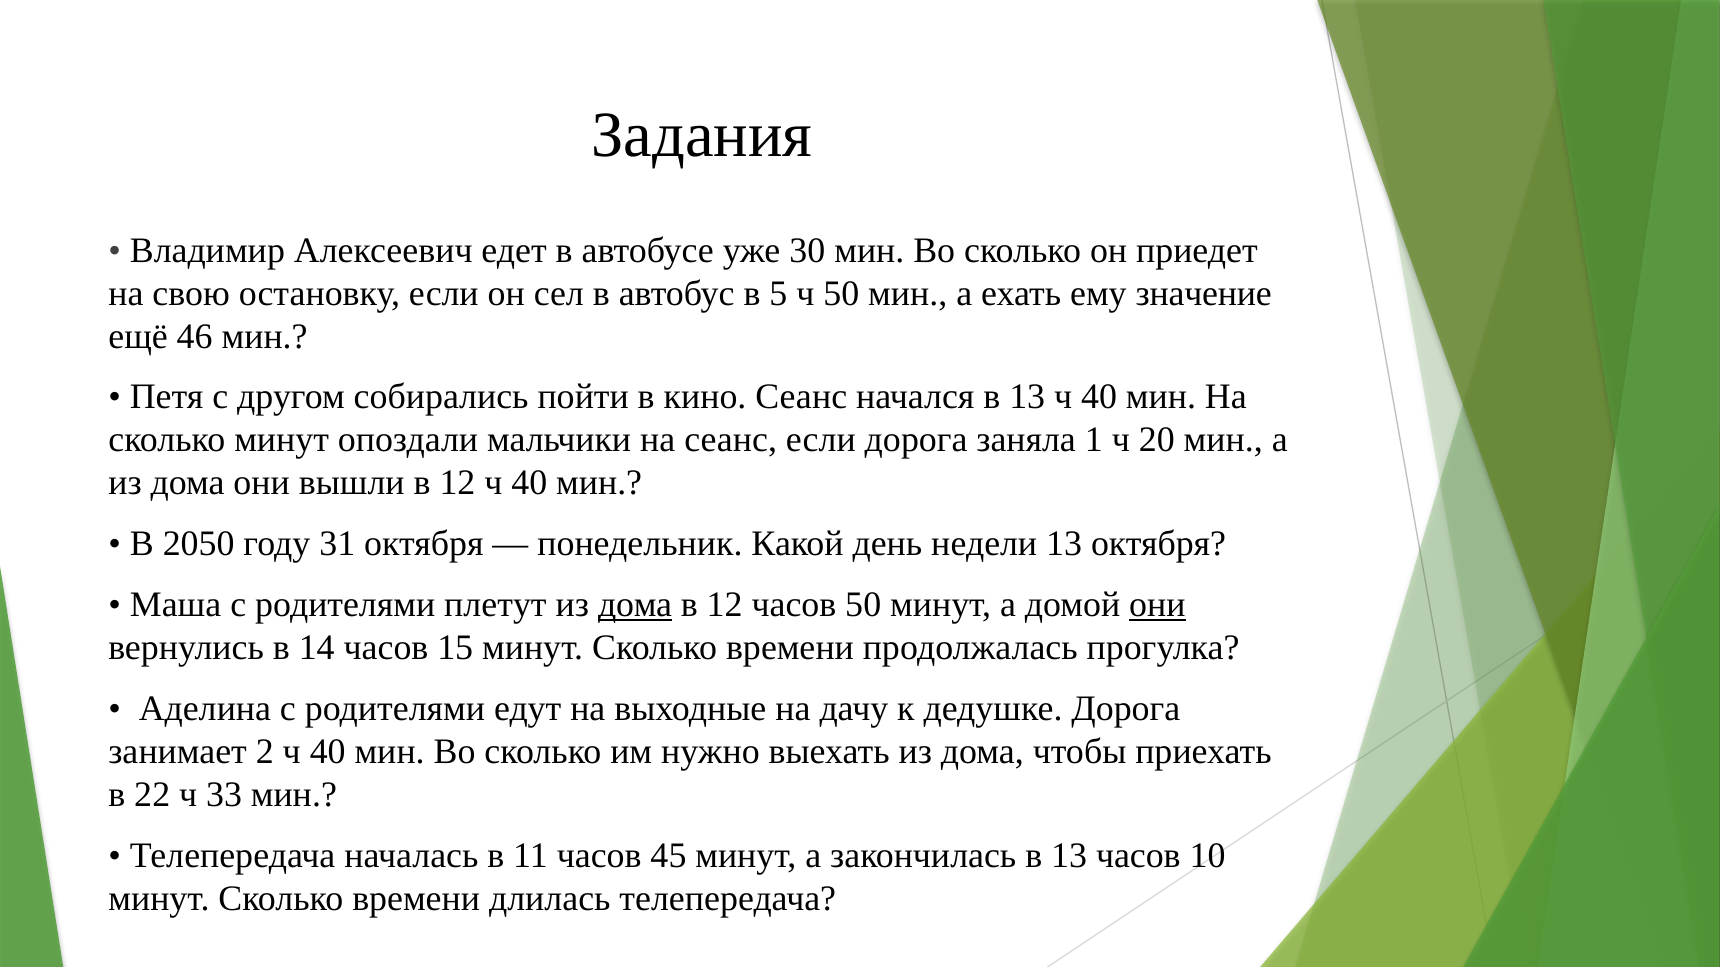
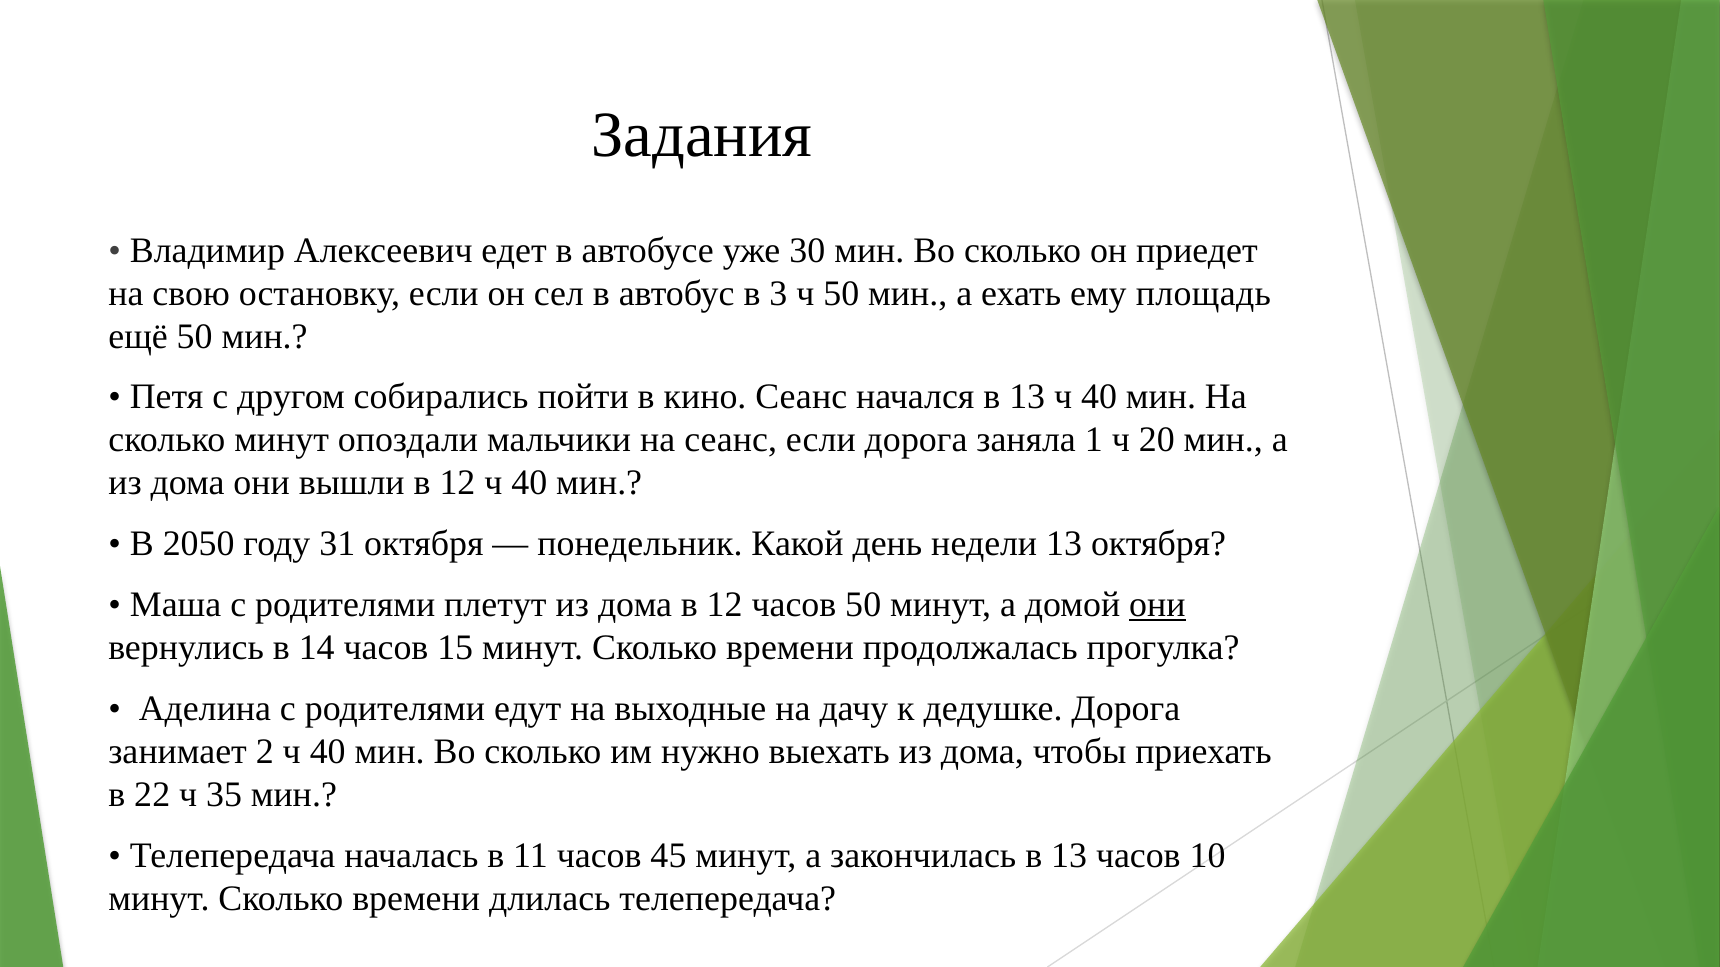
5: 5 -> 3
значение: значение -> площадь
ещё 46: 46 -> 50
дома at (635, 605) underline: present -> none
33: 33 -> 35
